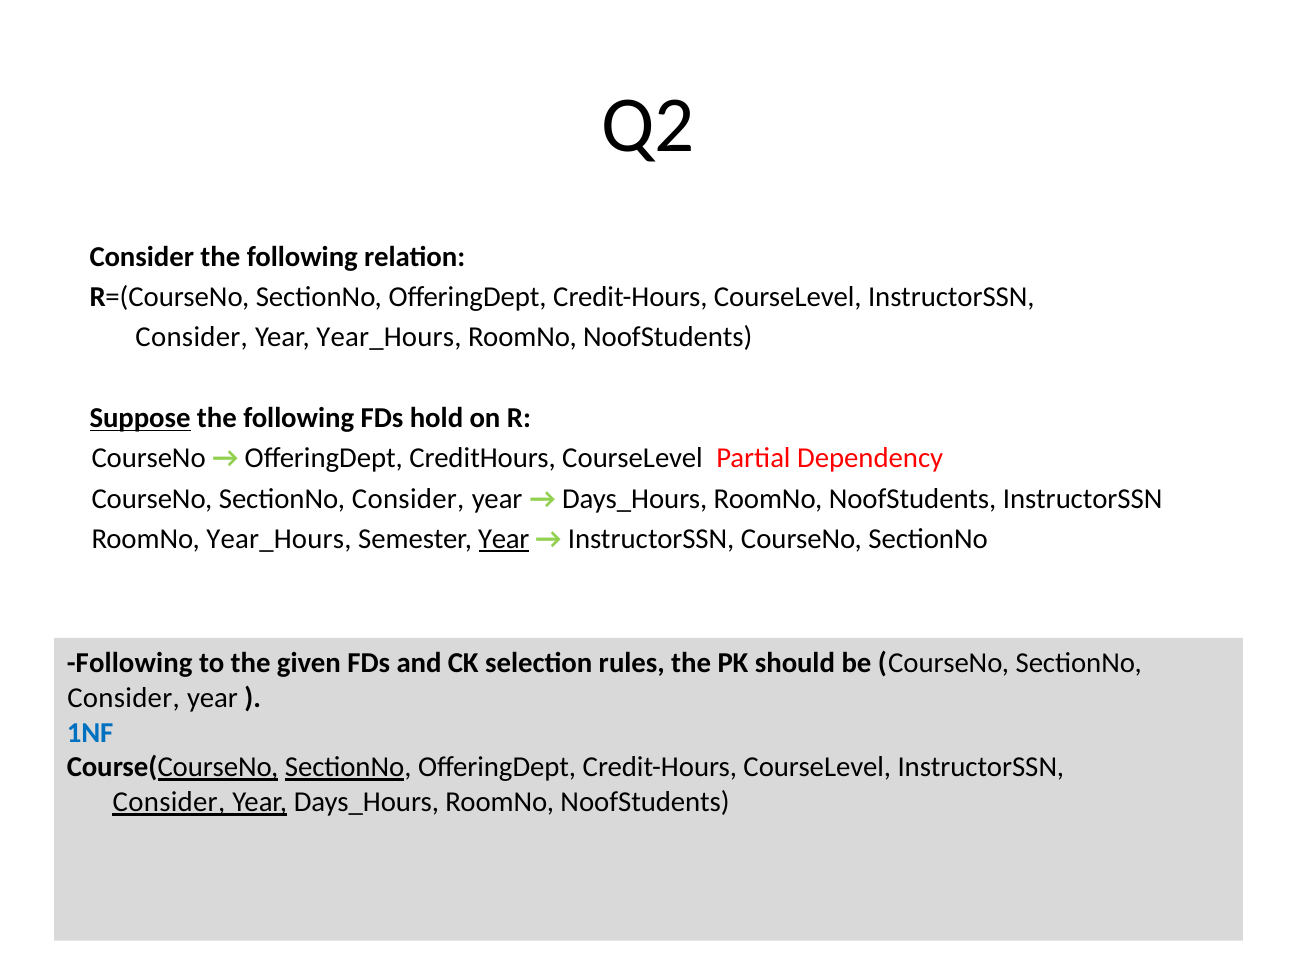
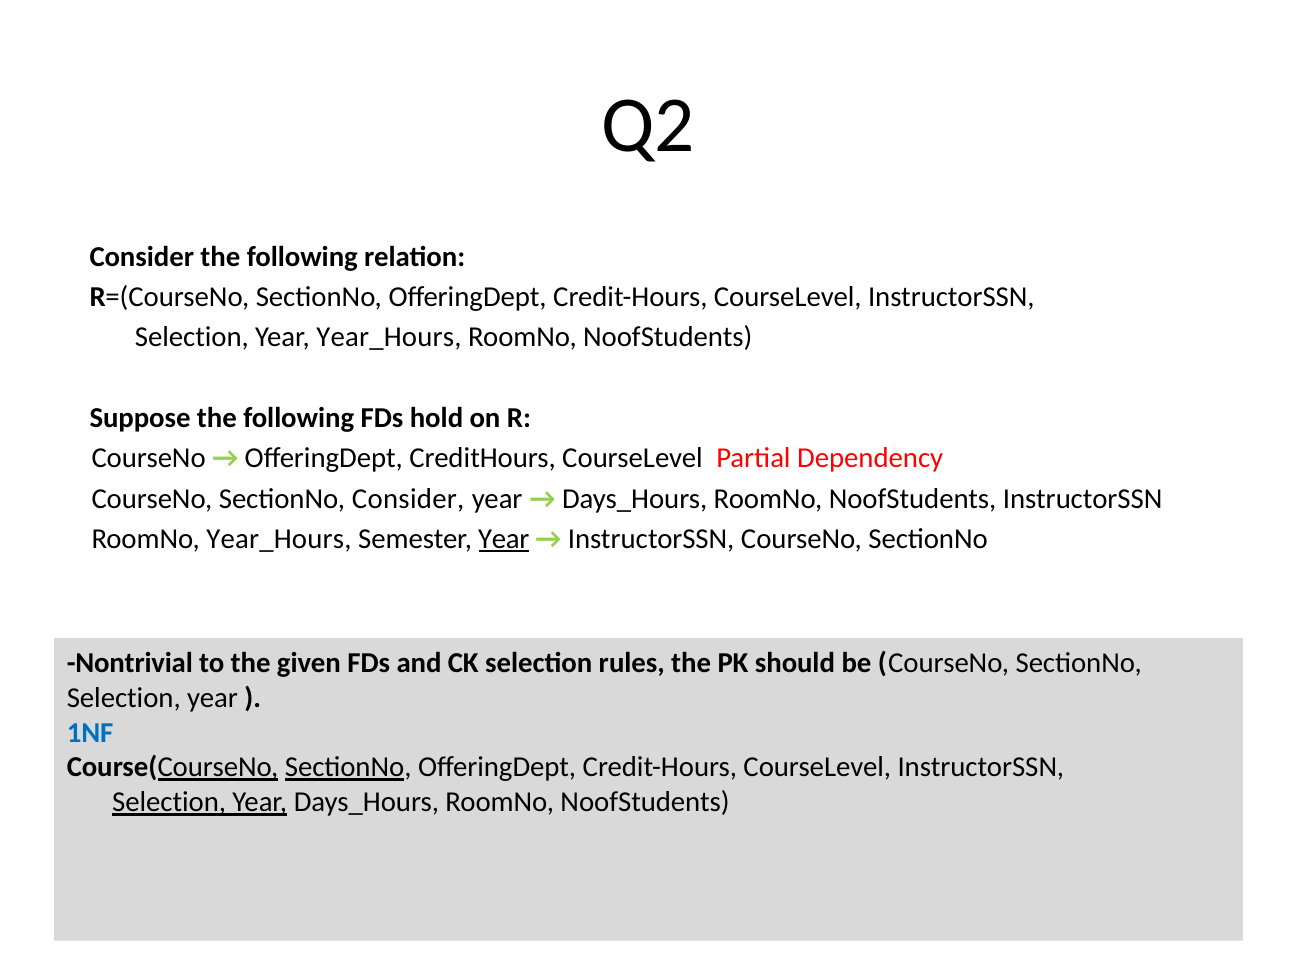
Consider at (192, 337): Consider -> Selection
Suppose underline: present -> none
Following at (130, 663): Following -> Nontrivial
Consider at (124, 698): Consider -> Selection
Consider at (169, 801): Consider -> Selection
